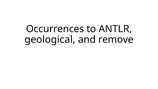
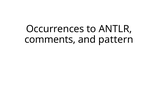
geological: geological -> comments
remove: remove -> pattern
